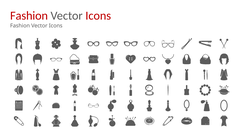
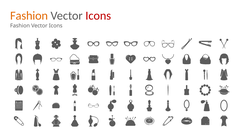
Fashion at (29, 16) colour: red -> orange
